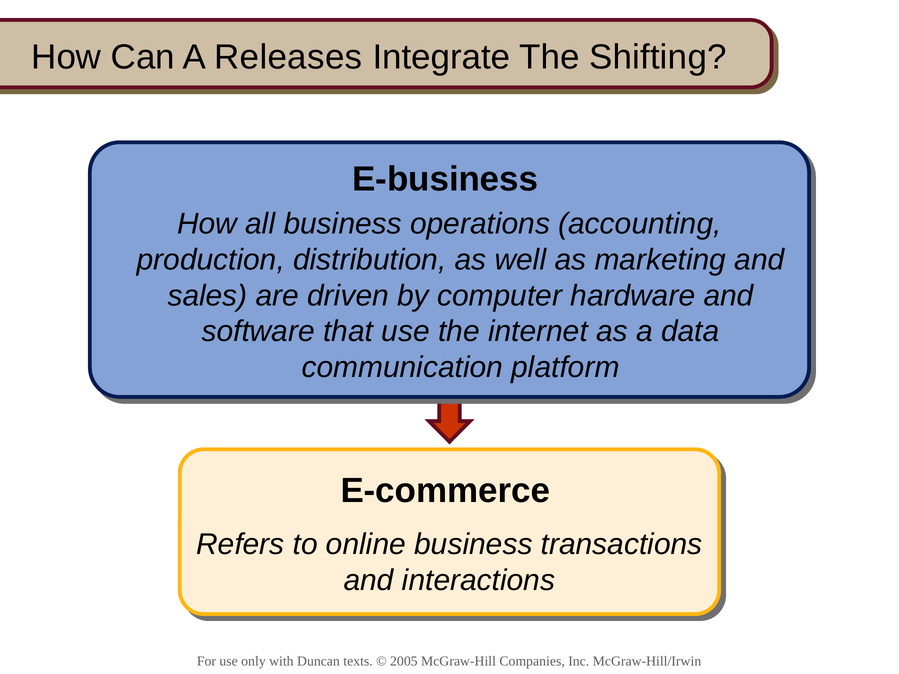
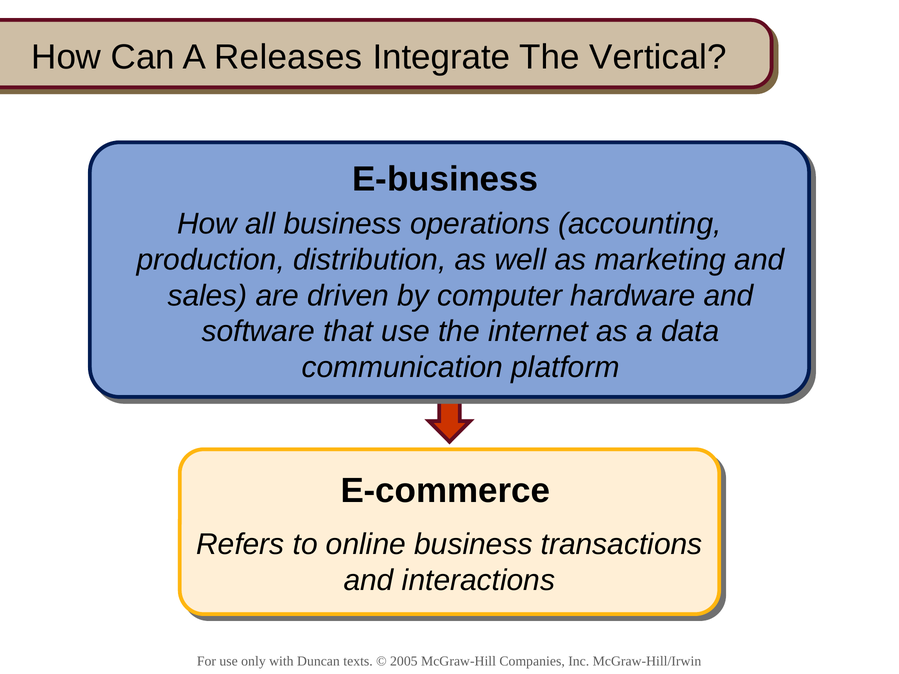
Shifting: Shifting -> Vertical
